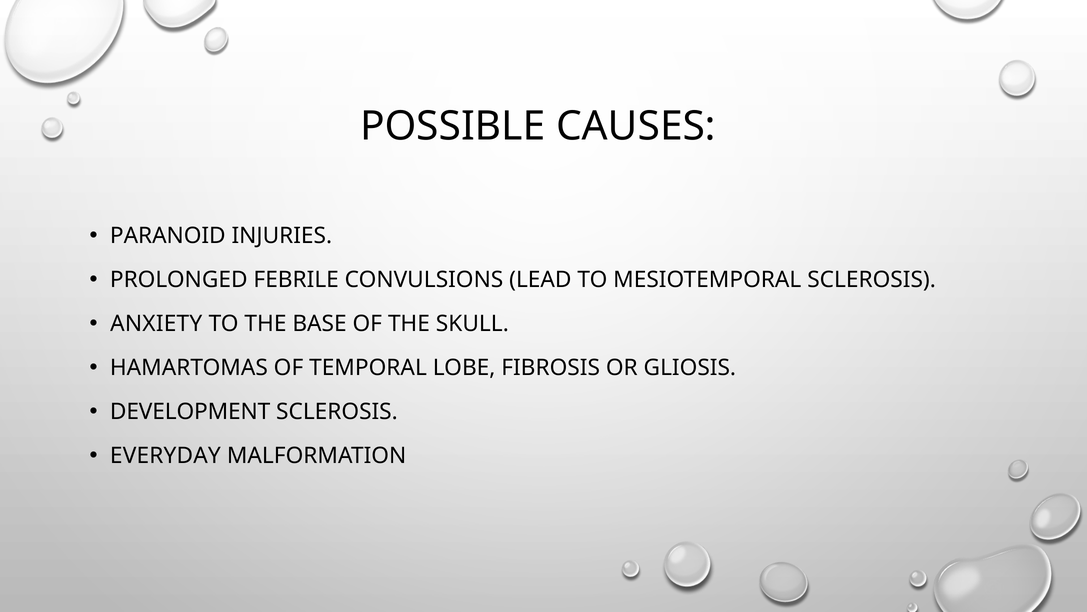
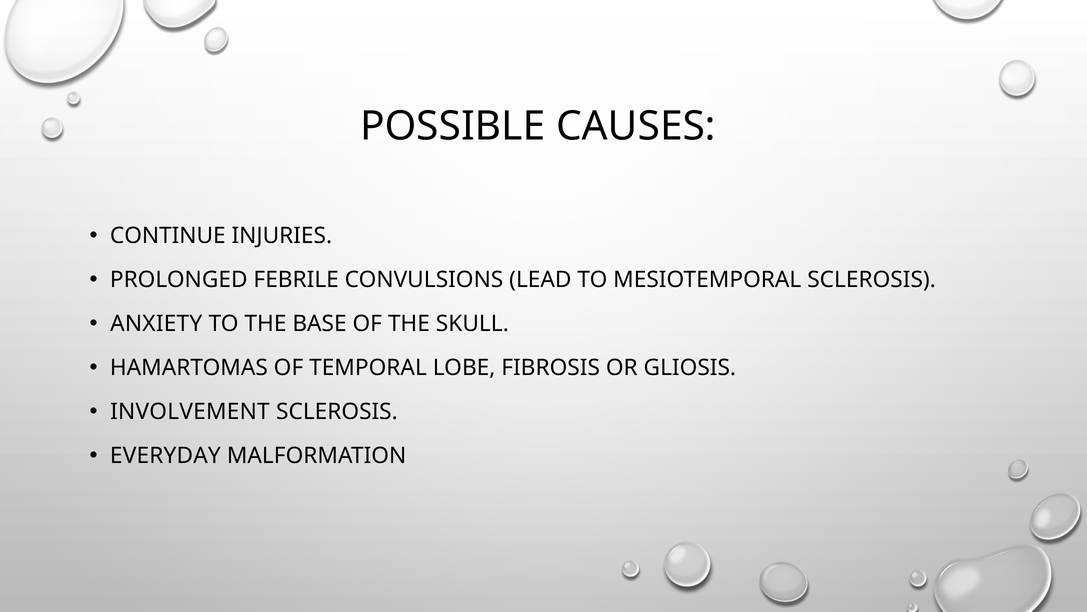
PARANOID: PARANOID -> CONTINUE
DEVELOPMENT: DEVELOPMENT -> INVOLVEMENT
